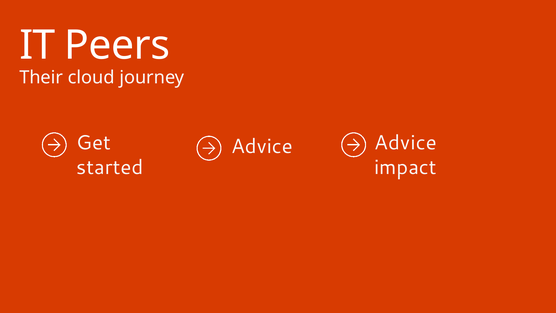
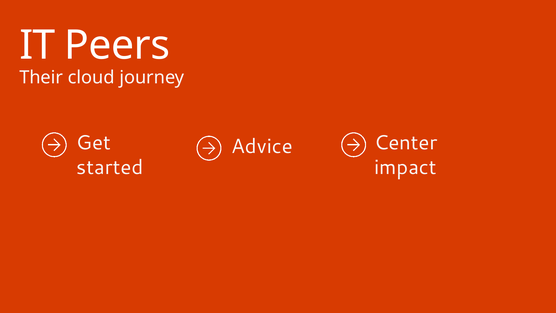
Advice Advice: Advice -> Center
